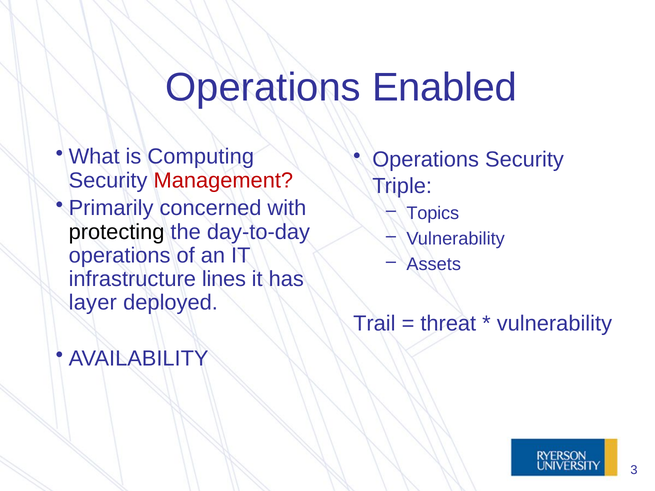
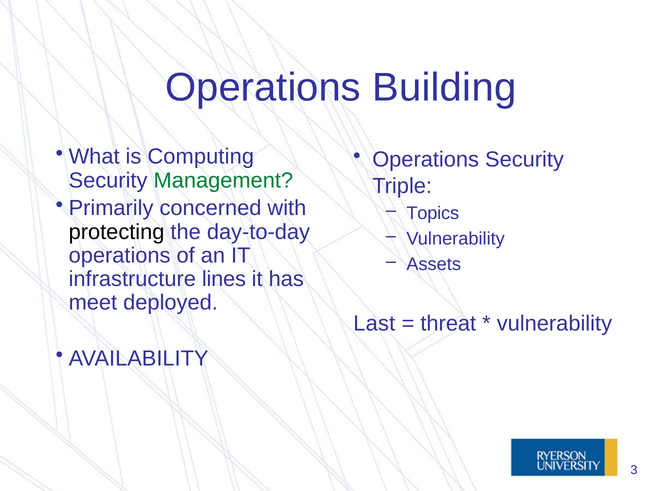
Enabled: Enabled -> Building
Management colour: red -> green
layer: layer -> meet
Trail: Trail -> Last
